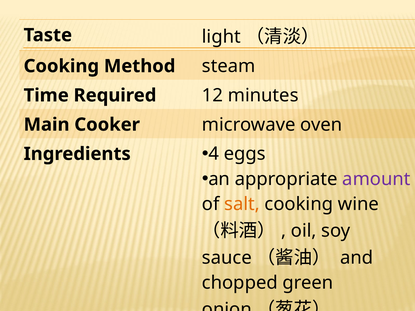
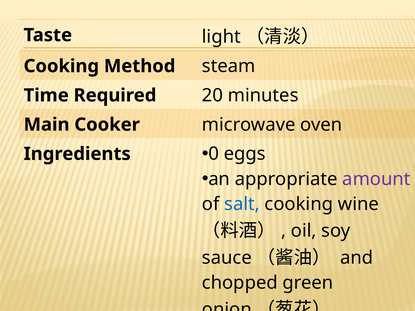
12: 12 -> 20
4: 4 -> 0
salt colour: orange -> blue
